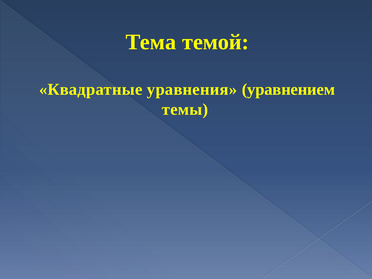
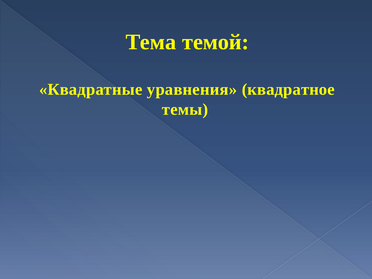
уравнением: уравнением -> квадратное
